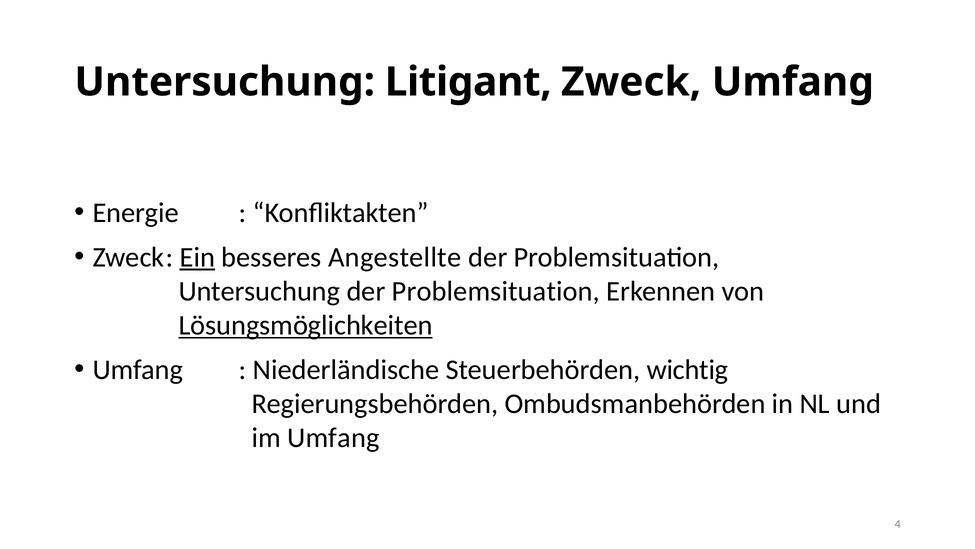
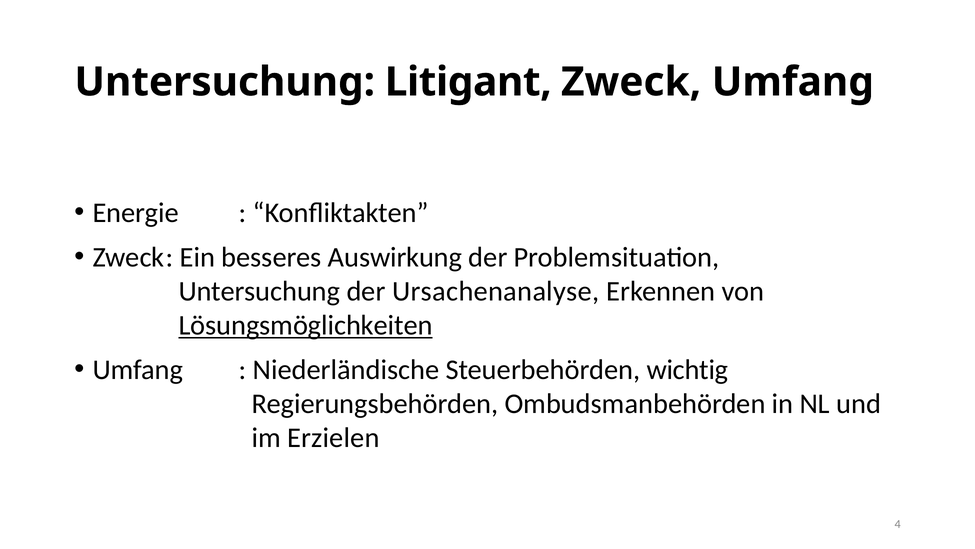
Ein underline: present -> none
Angestellte: Angestellte -> Auswirkung
Untersuchung der Problemsituation: Problemsituation -> Ursachenanalyse
im Umfang: Umfang -> Erzielen
